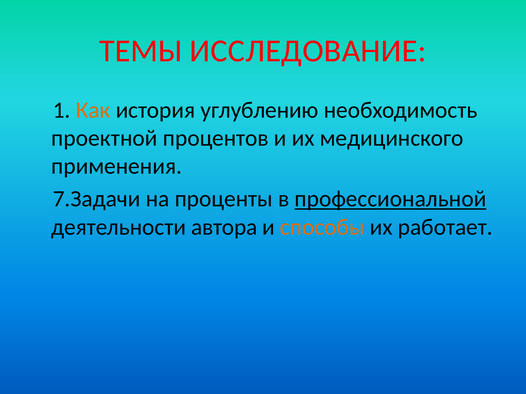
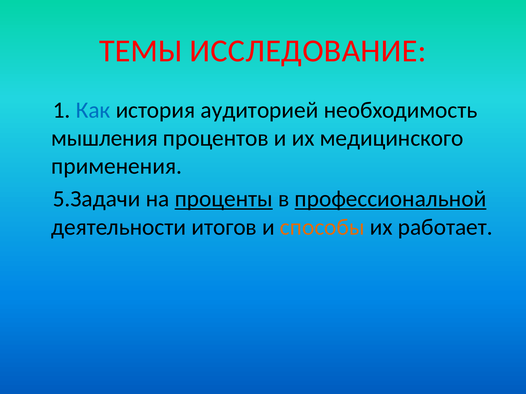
Как colour: orange -> blue
углублению: углублению -> аудиторией
проектной: проектной -> мышления
7.Задачи: 7.Задачи -> 5.Задачи
проценты underline: none -> present
автора: автора -> итогов
